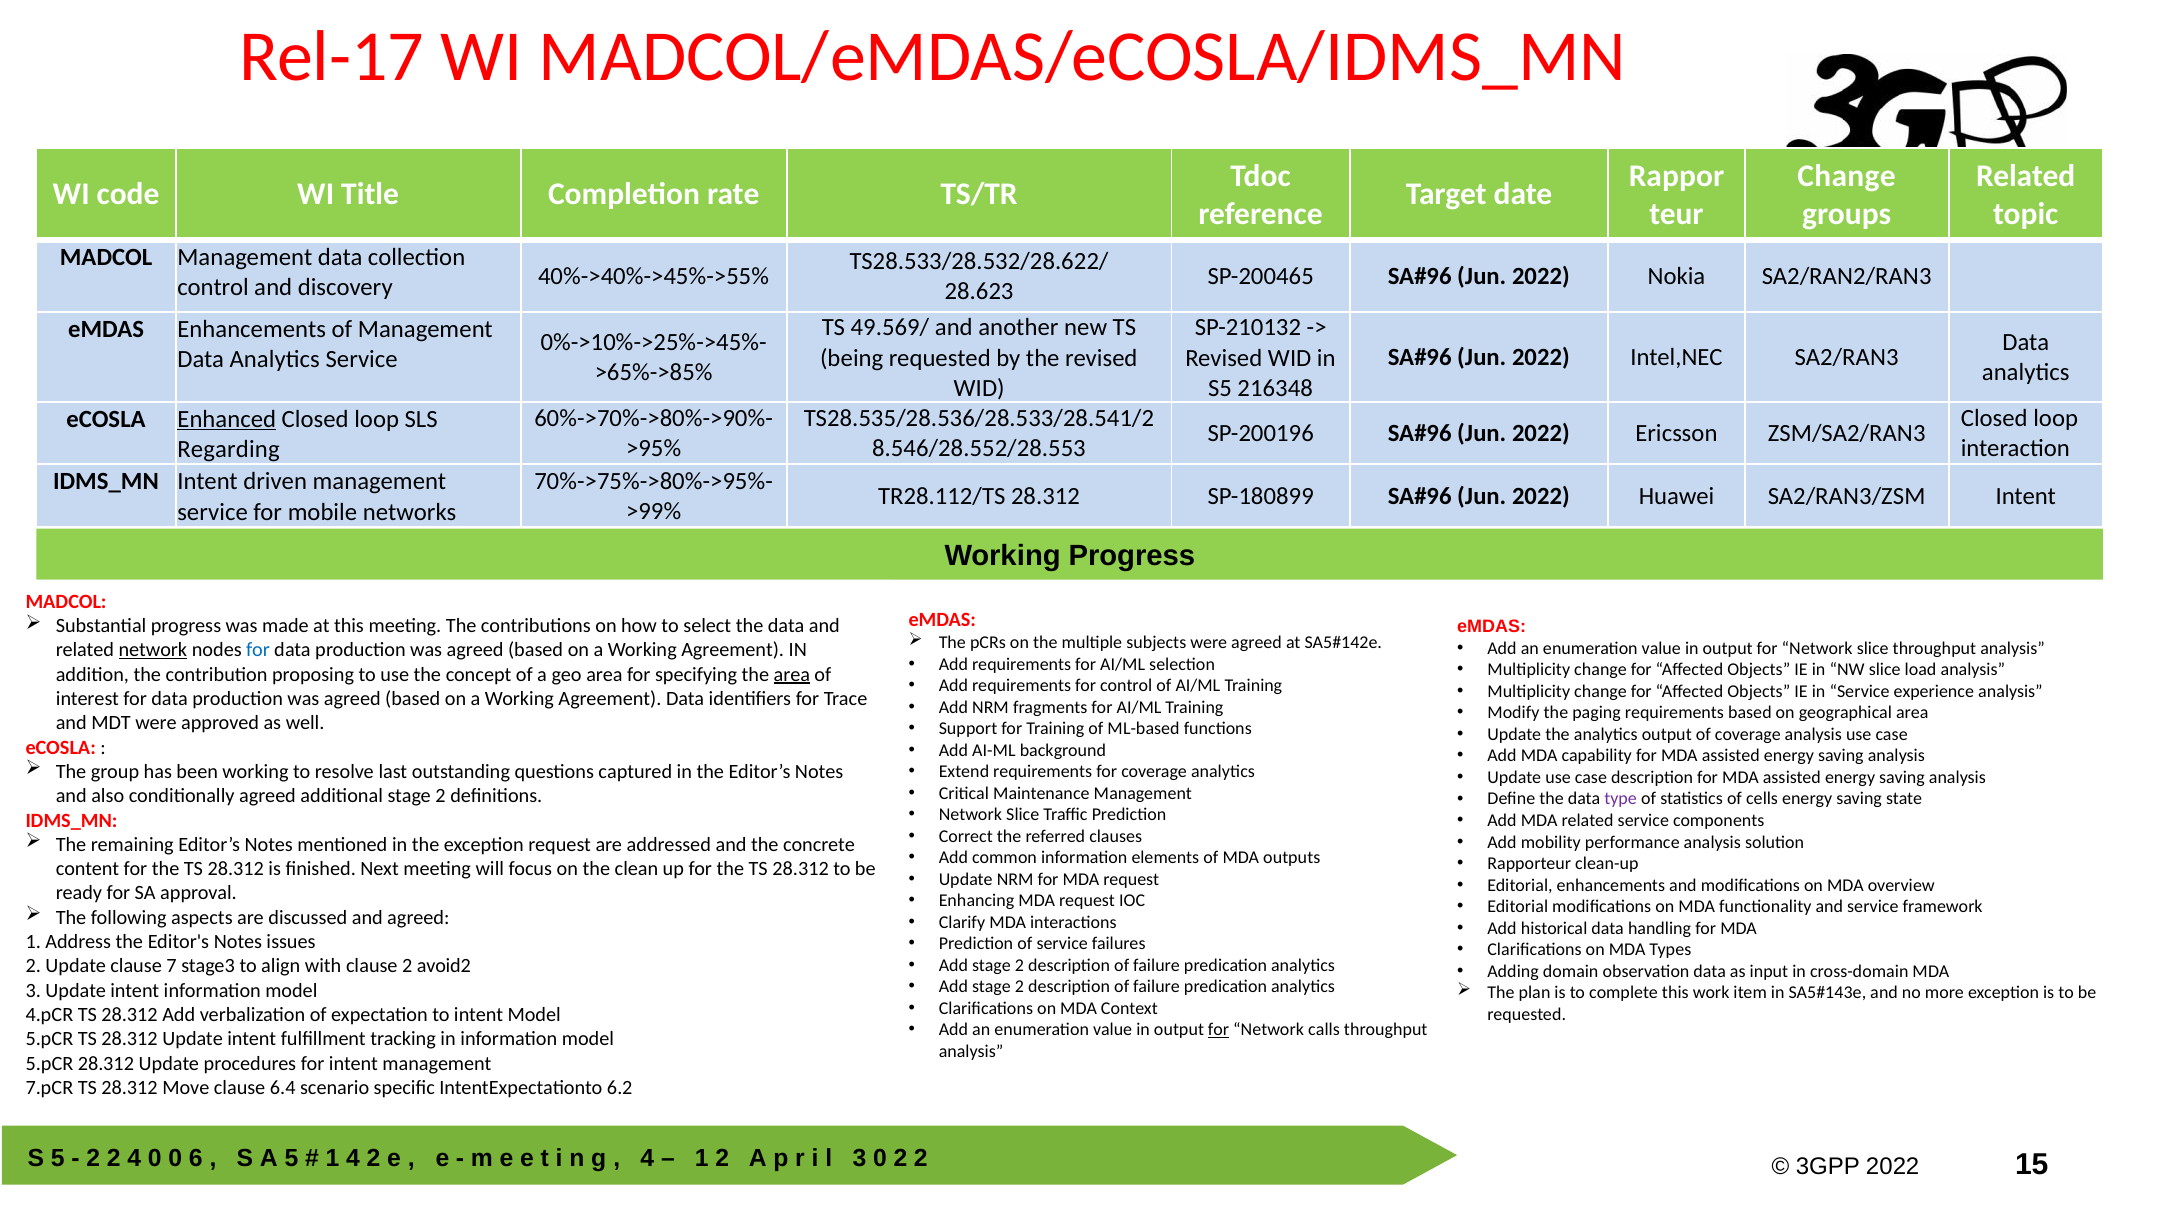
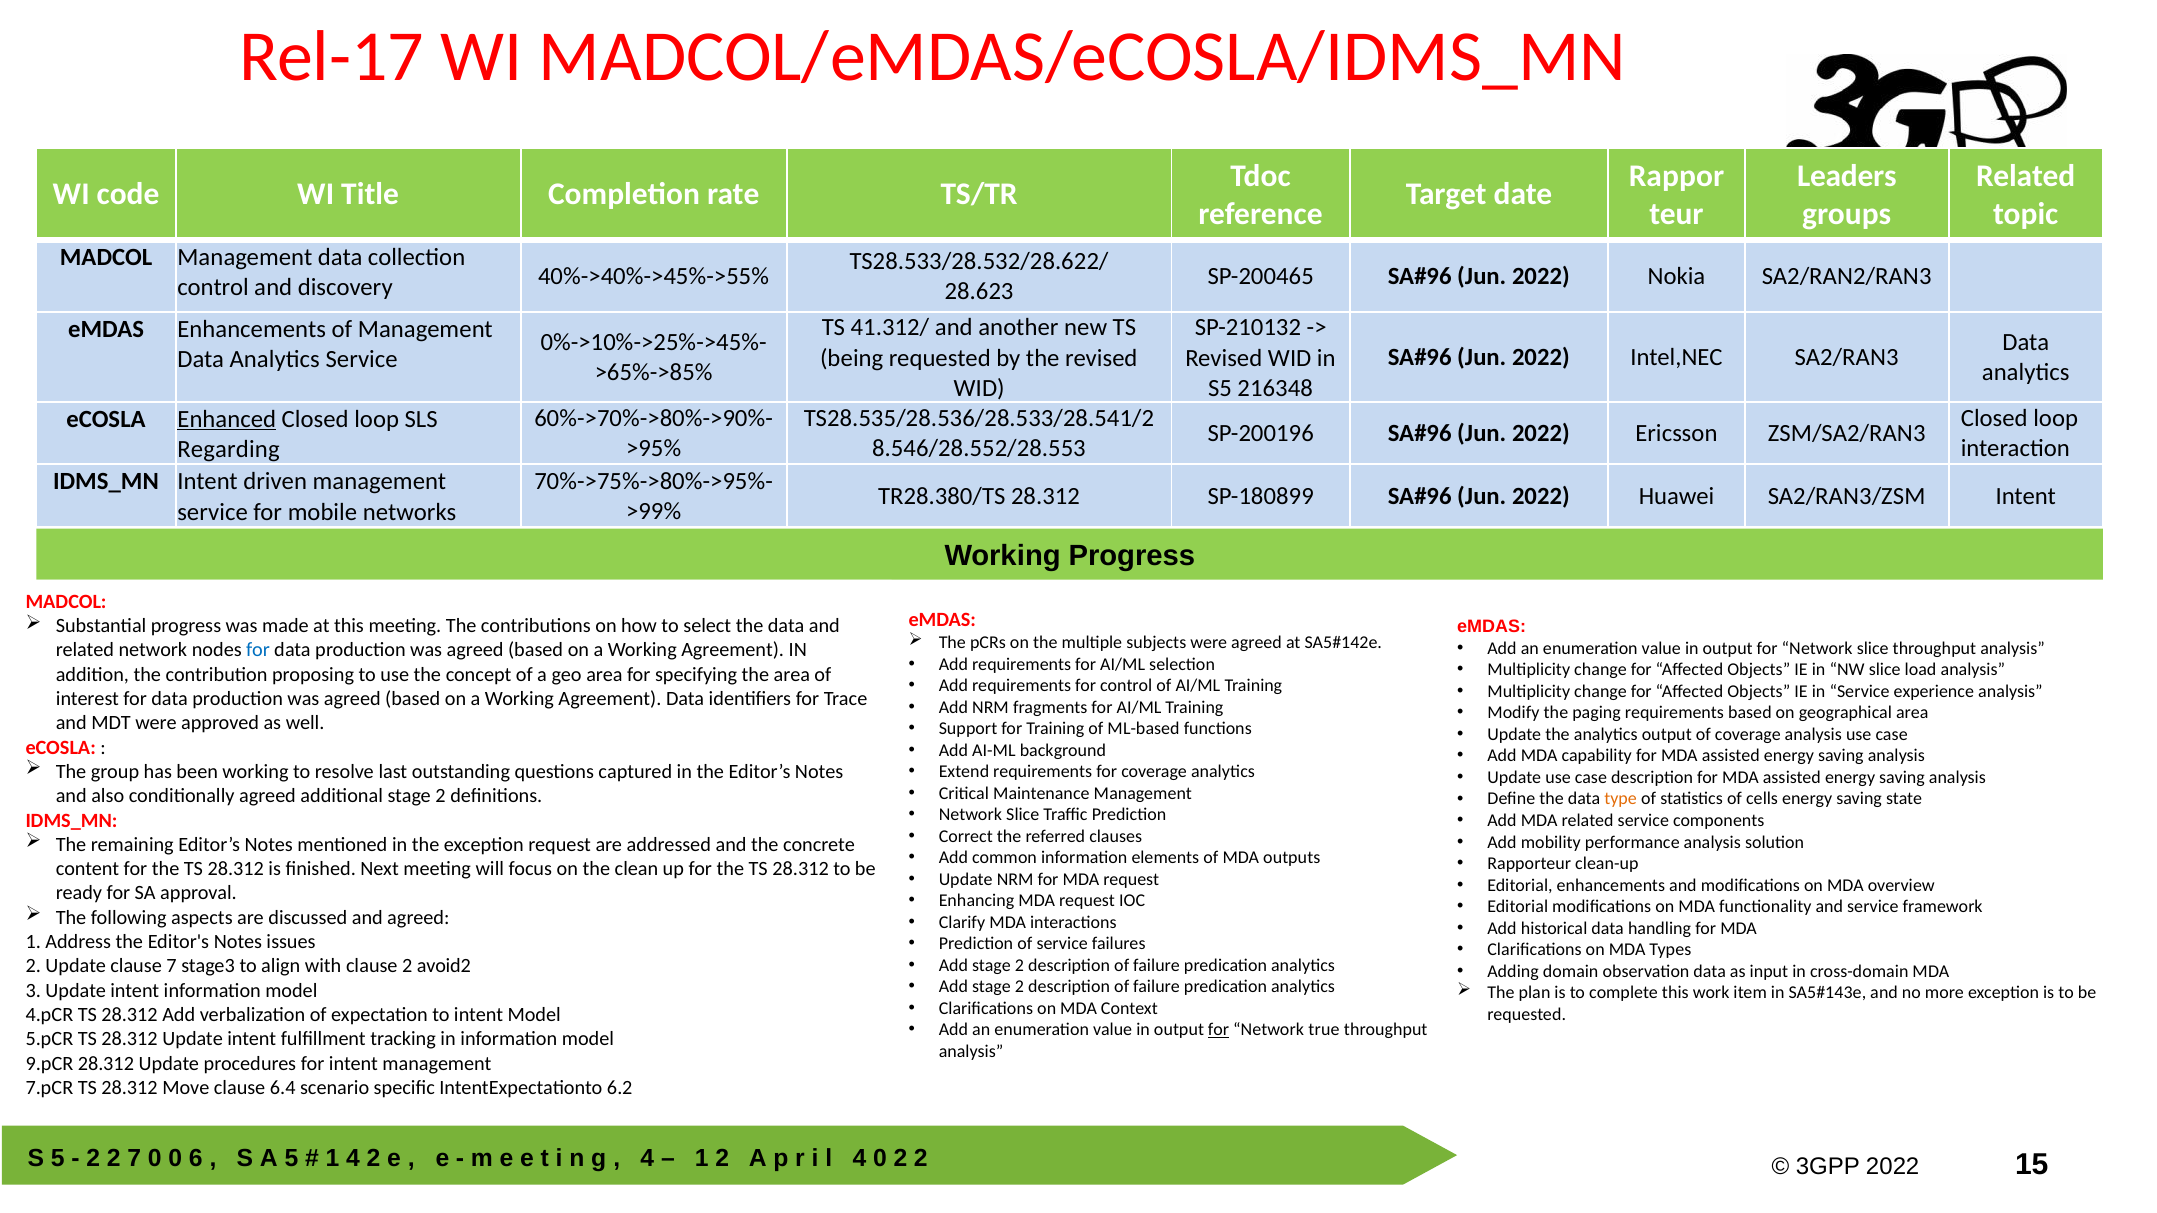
Change at (1847, 176): Change -> Leaders
49.569/: 49.569/ -> 41.312/
TR28.112/TS: TR28.112/TS -> TR28.380/TS
network at (153, 650) underline: present -> none
area at (792, 675) underline: present -> none
type colour: purple -> orange
calls: calls -> true
5.pCR at (49, 1064): 5.pCR -> 9.pCR
2 4: 4 -> 7
3 at (859, 1159): 3 -> 4
